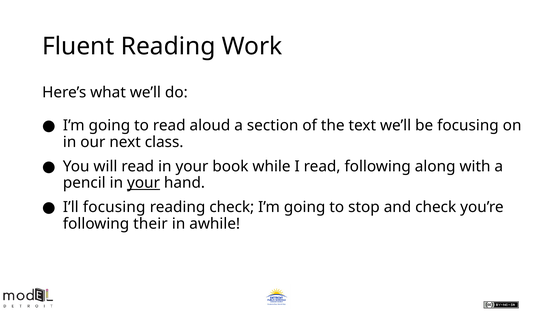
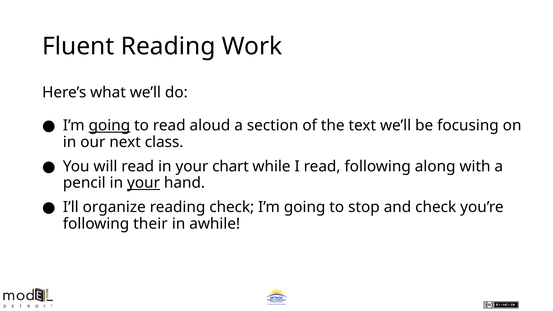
going at (109, 126) underline: none -> present
book: book -> chart
I’ll focusing: focusing -> organize
